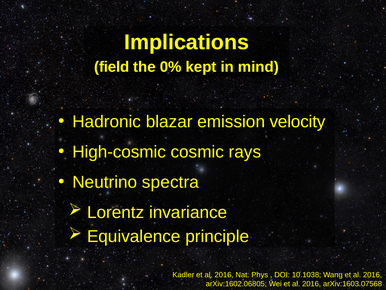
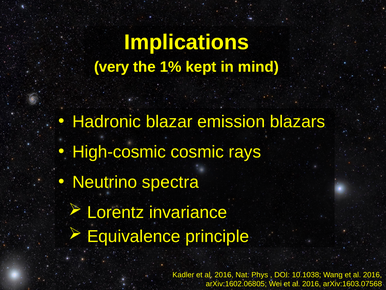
field: field -> very
0%: 0% -> 1%
velocity: velocity -> blazars
